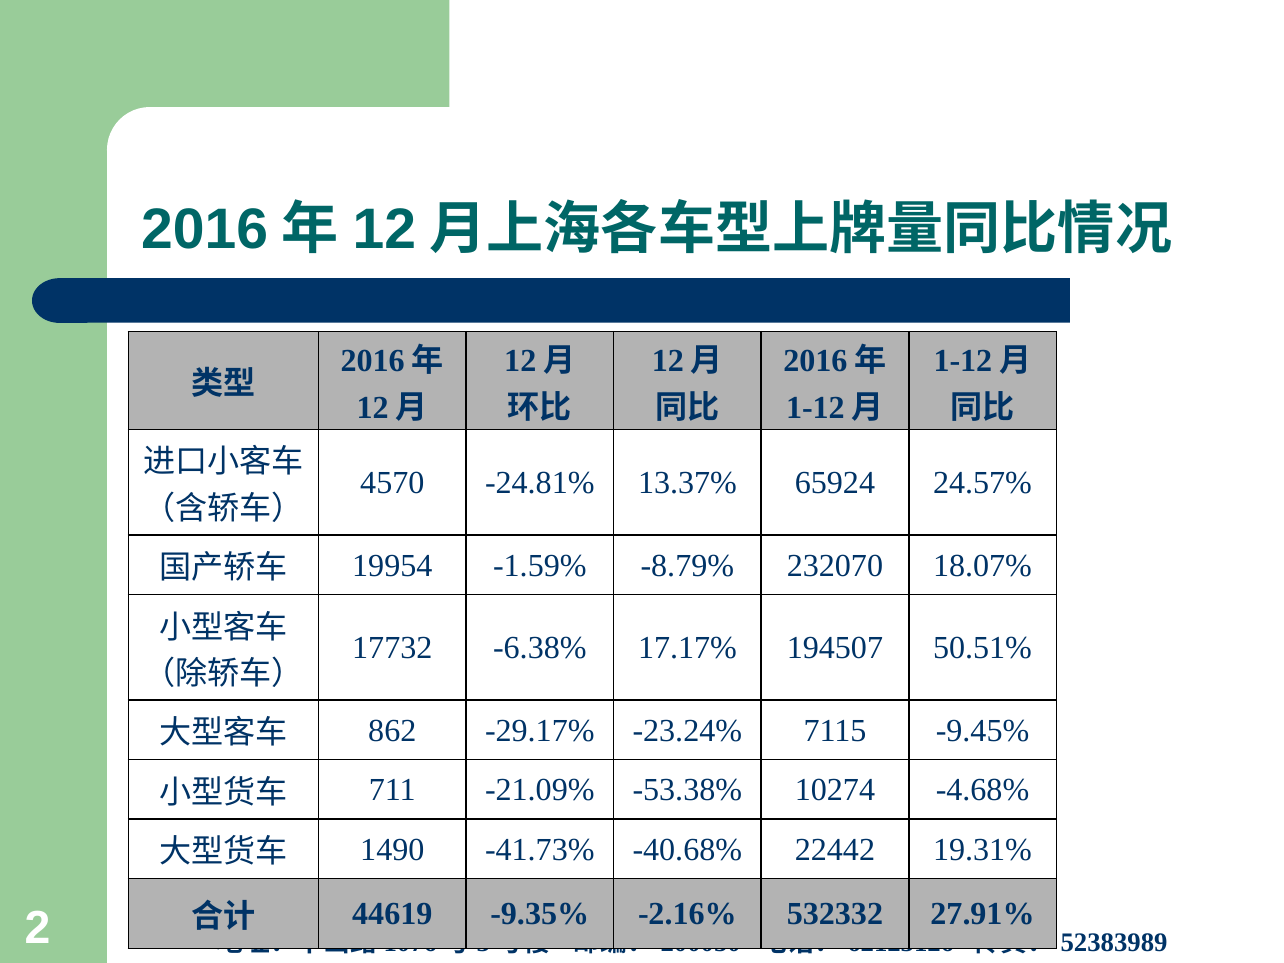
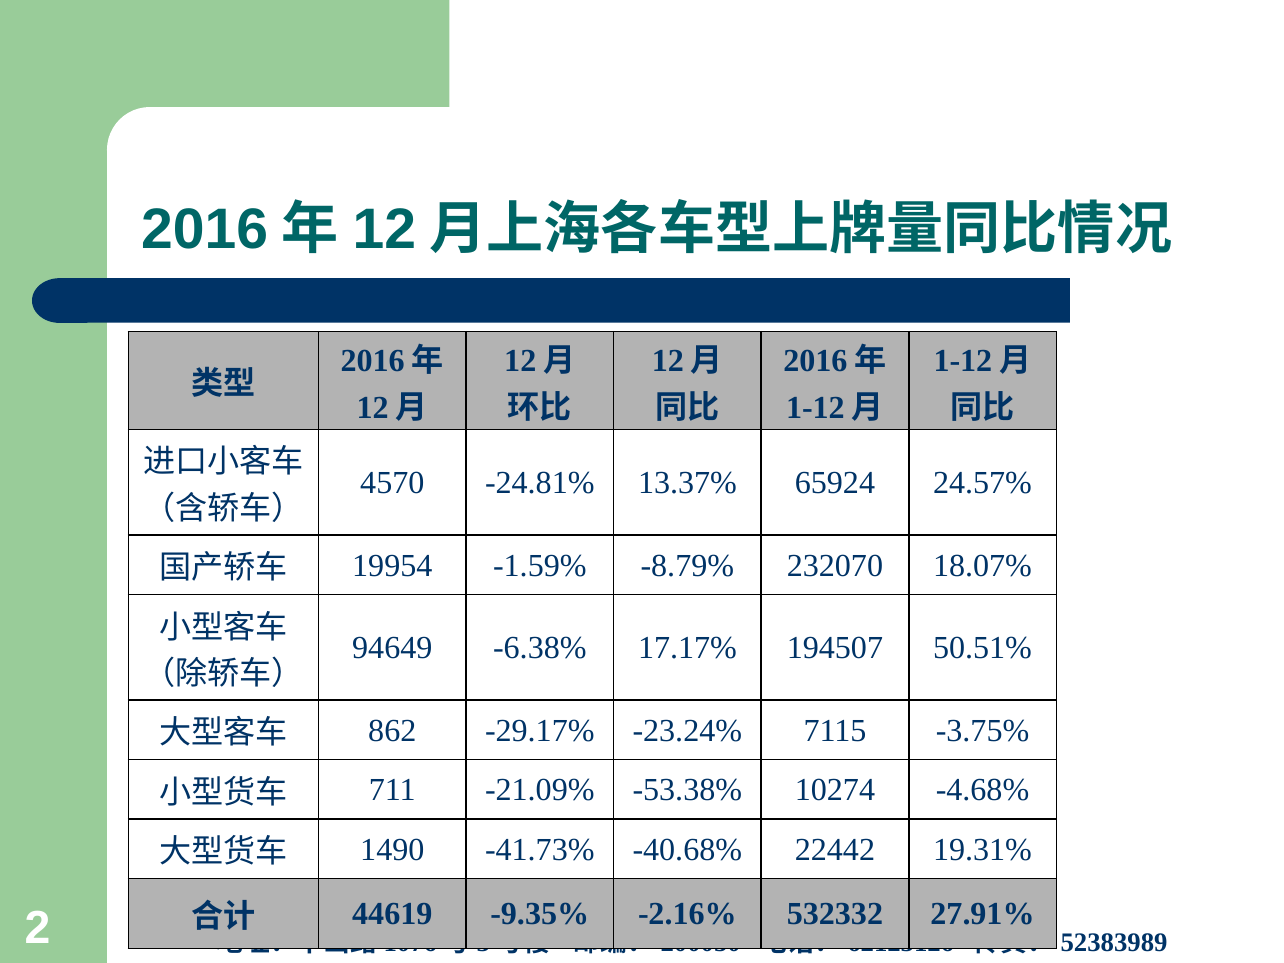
17732: 17732 -> 94649
-9.45%: -9.45% -> -3.75%
